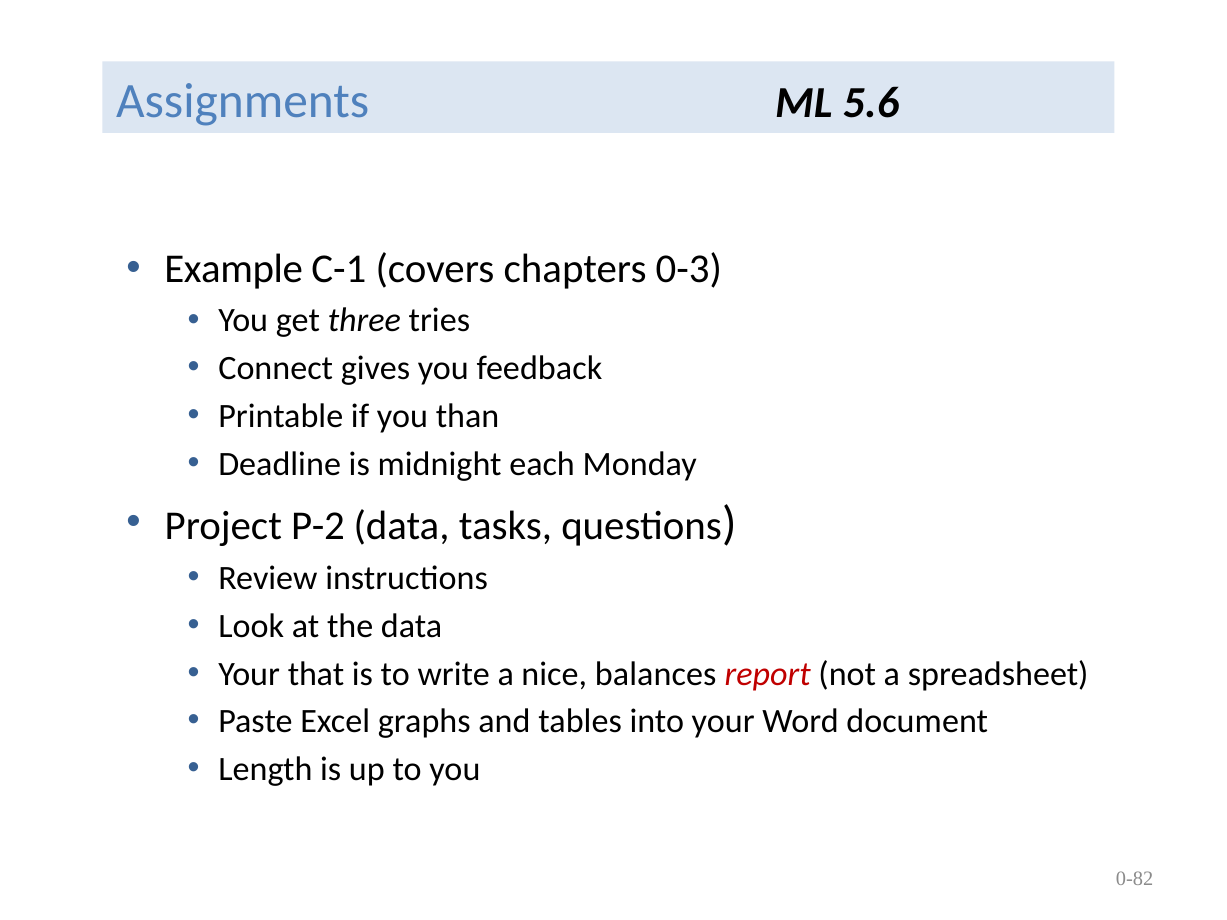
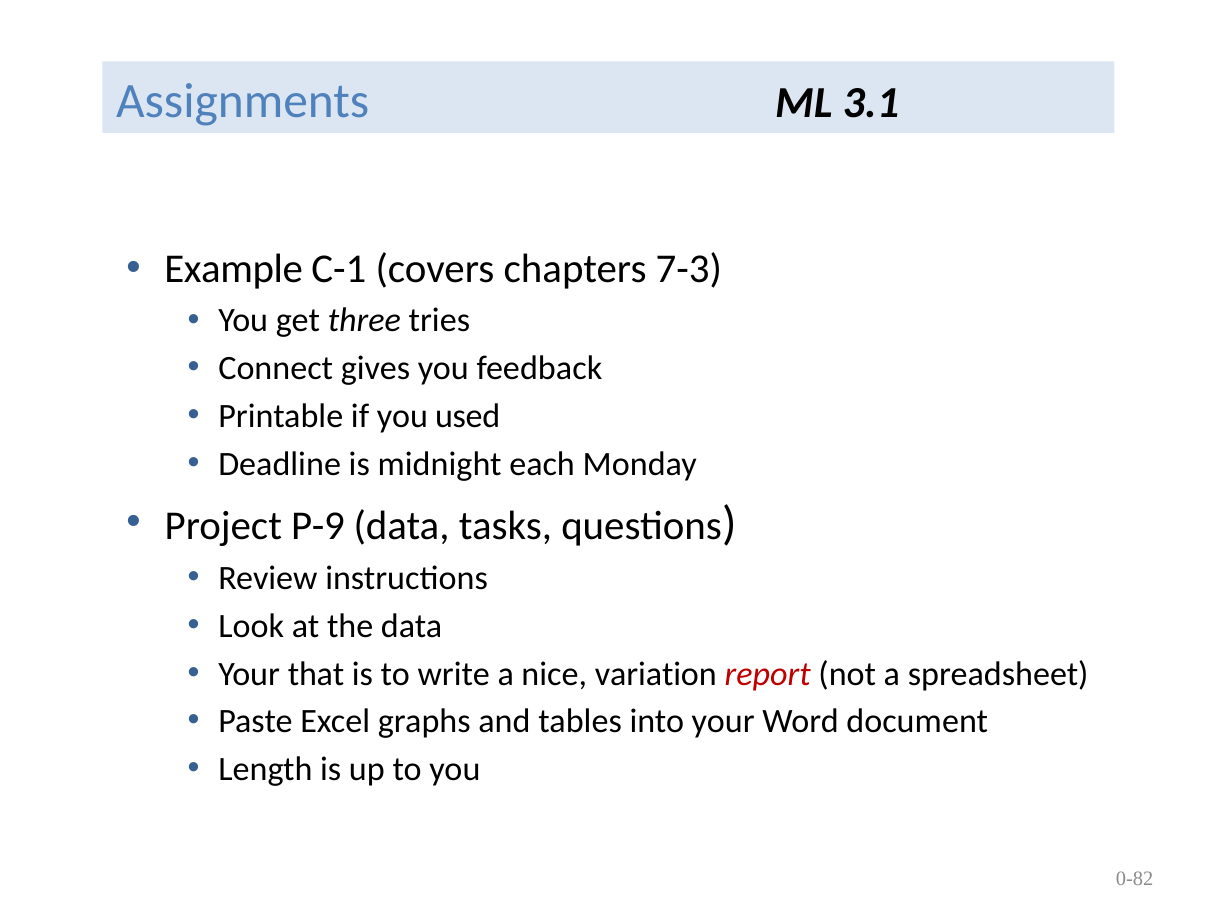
5.6: 5.6 -> 3.1
0-3: 0-3 -> 7-3
than: than -> used
P-2: P-2 -> P-9
balances: balances -> variation
